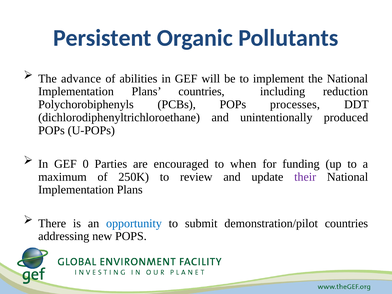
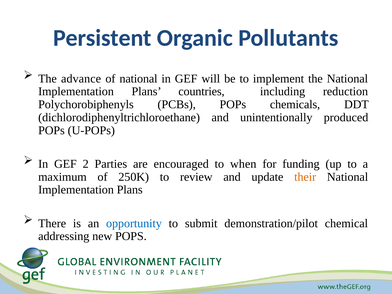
of abilities: abilities -> national
processes: processes -> chemicals
0: 0 -> 2
their colour: purple -> orange
demonstration/pilot countries: countries -> chemical
